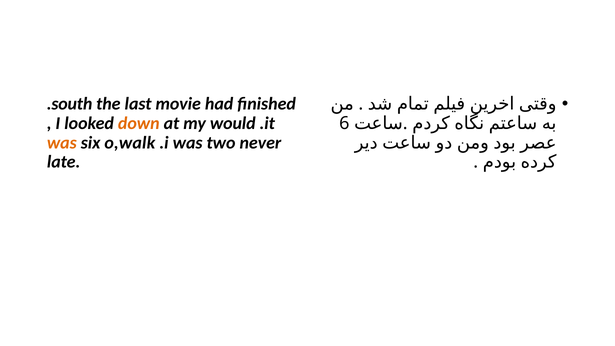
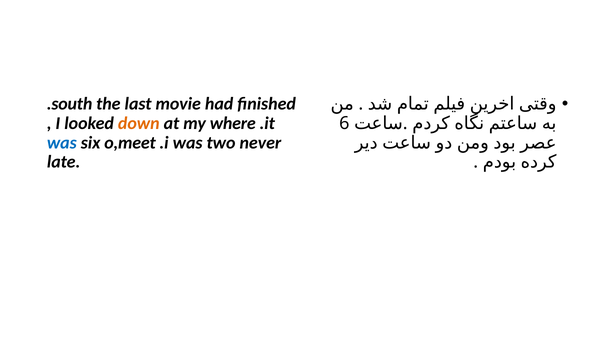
would: would -> where
was at (62, 143) colour: orange -> blue
o,walk: o,walk -> o,meet
